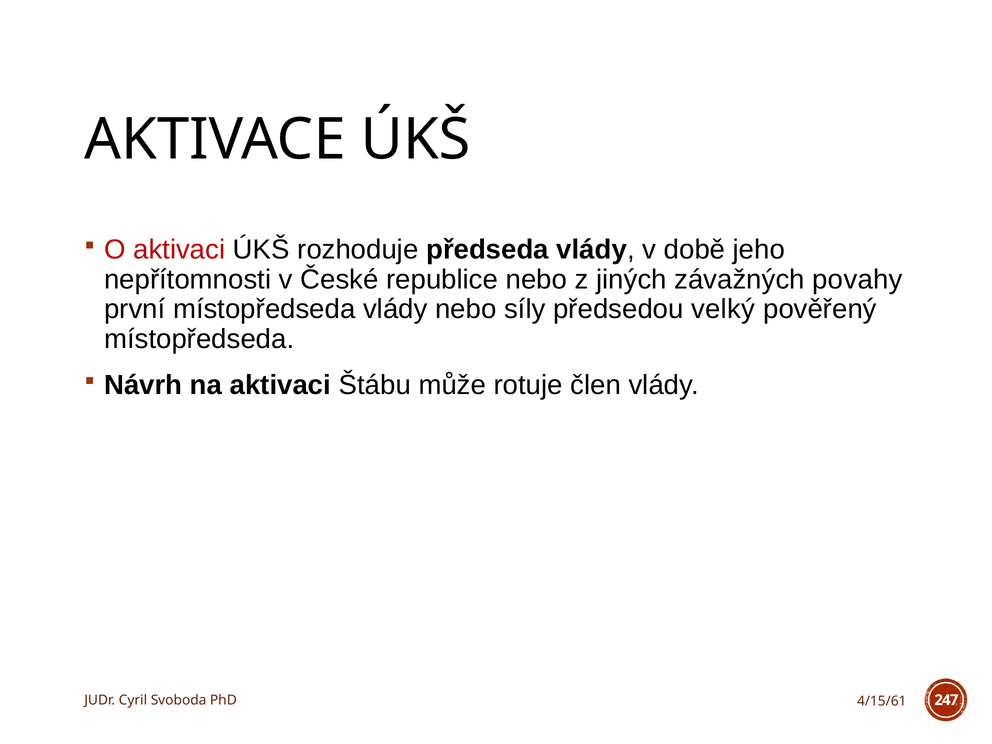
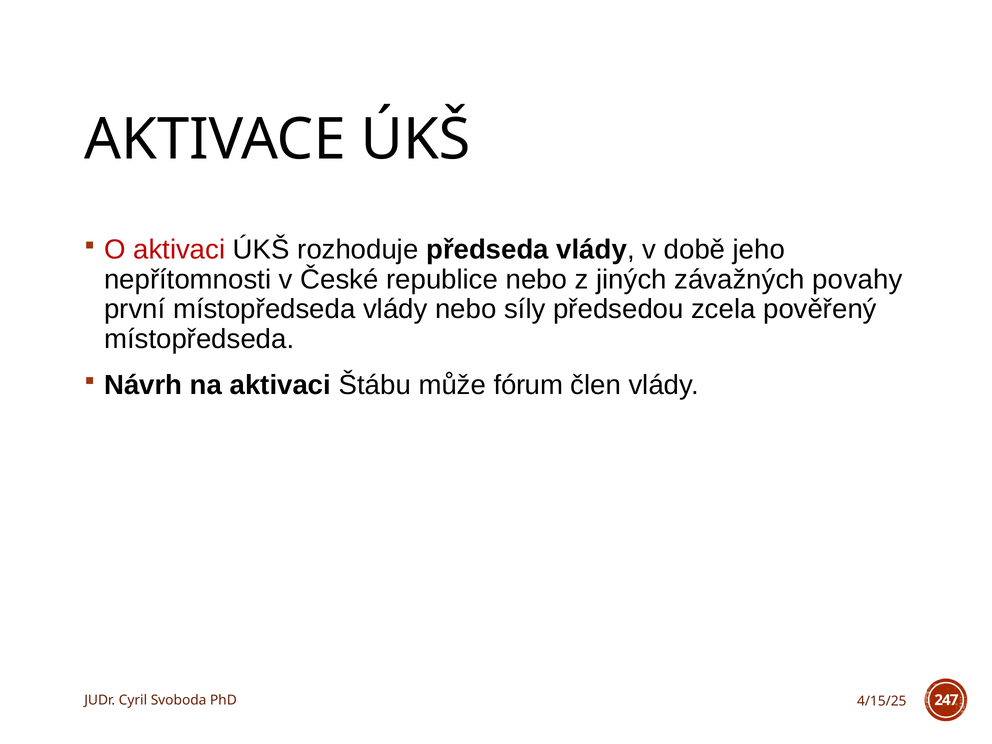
velký: velký -> zcela
rotuje: rotuje -> fórum
4/15/61: 4/15/61 -> 4/15/25
